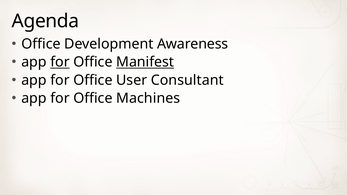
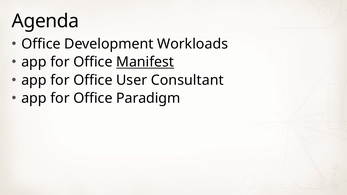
Awareness: Awareness -> Workloads
for at (60, 62) underline: present -> none
Machines: Machines -> Paradigm
